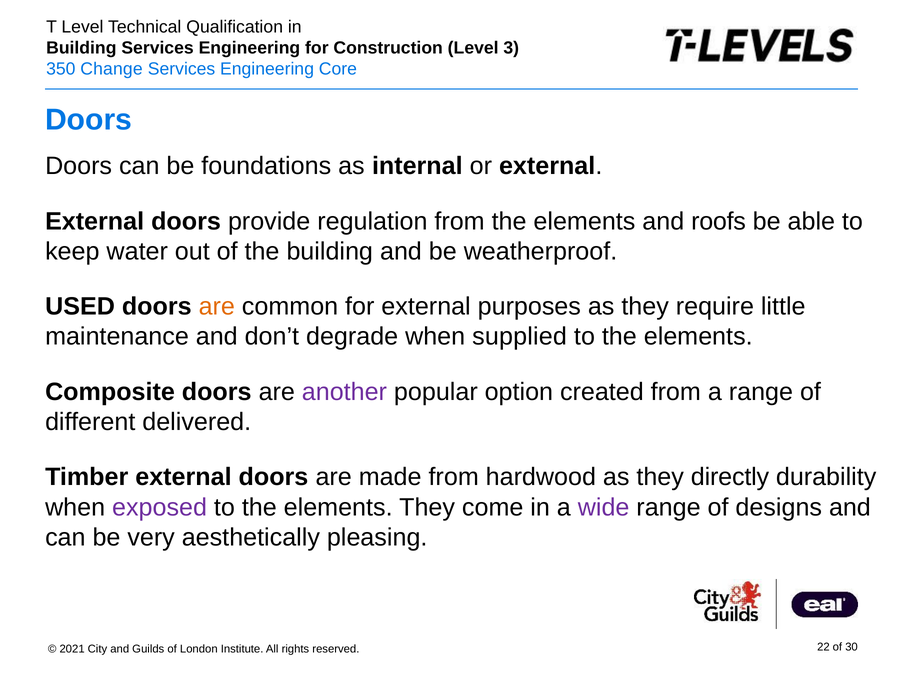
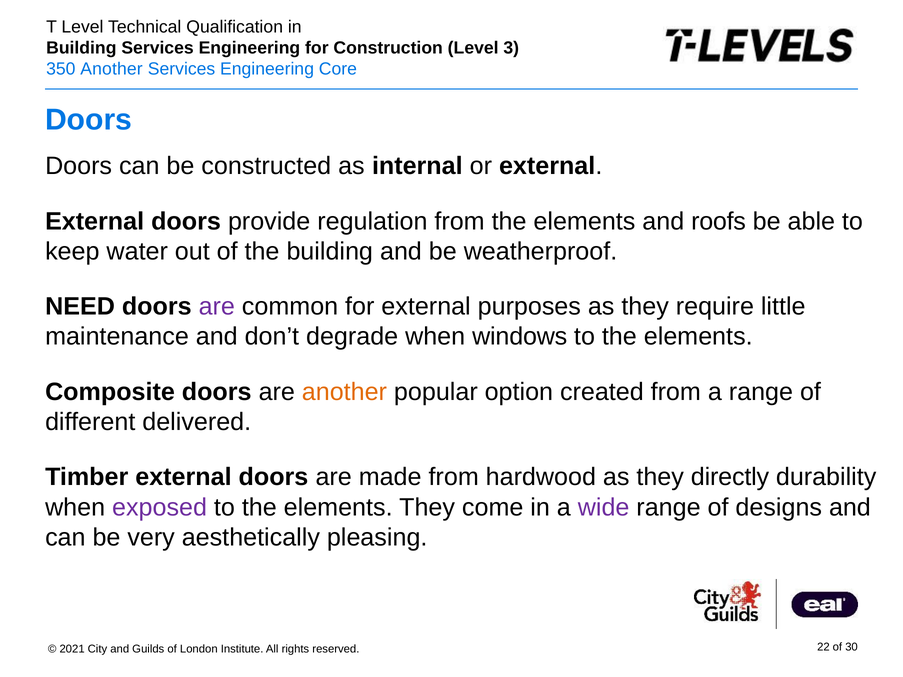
Change at (112, 69): Change -> Another
foundations: foundations -> constructed
USED: USED -> NEED
are at (217, 307) colour: orange -> purple
supplied: supplied -> windows
another at (344, 392) colour: purple -> orange
